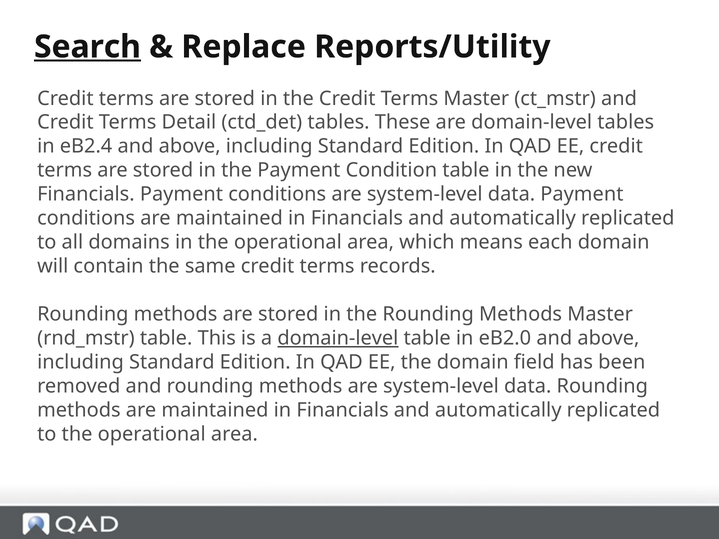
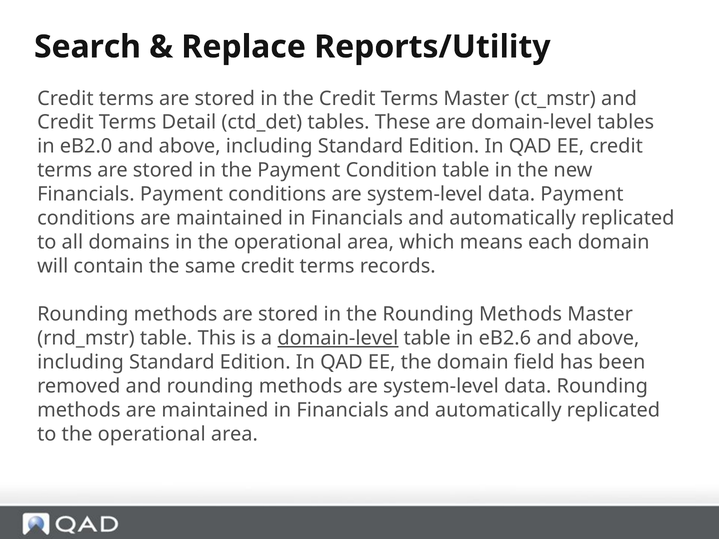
Search underline: present -> none
eB2.4: eB2.4 -> eB2.0
eB2.0: eB2.0 -> eB2.6
